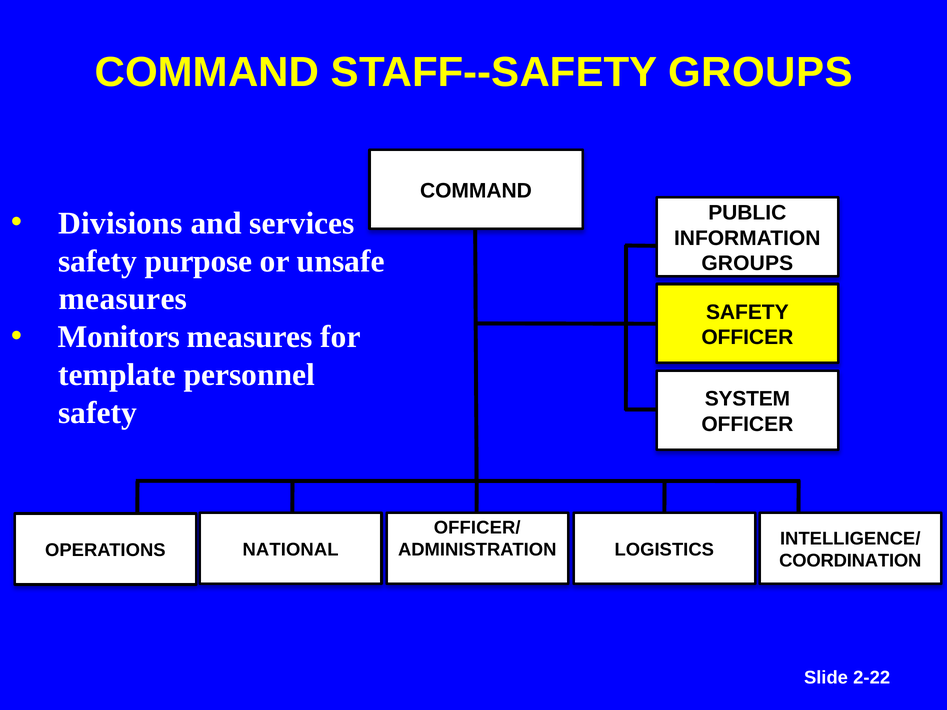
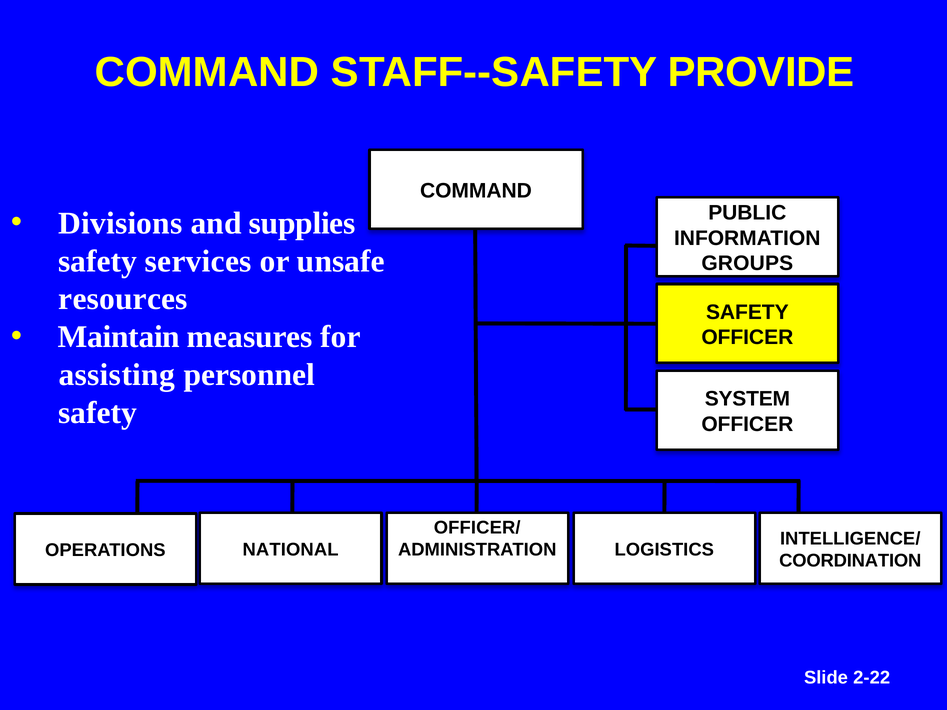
STAFF--SAFETY GROUPS: GROUPS -> PROVIDE
services: services -> supplies
purpose: purpose -> services
measures at (123, 299): measures -> resources
Monitors: Monitors -> Maintain
template: template -> assisting
